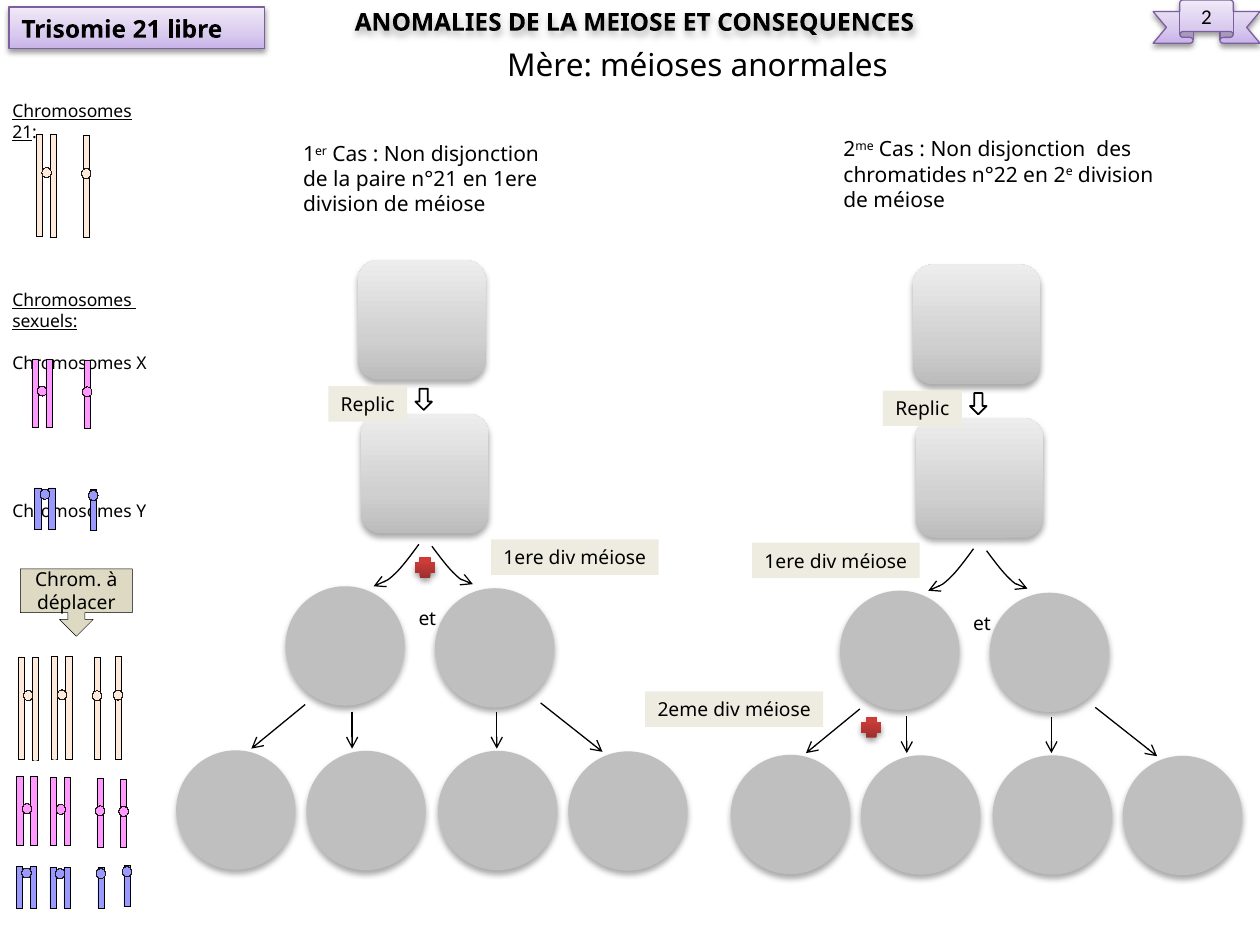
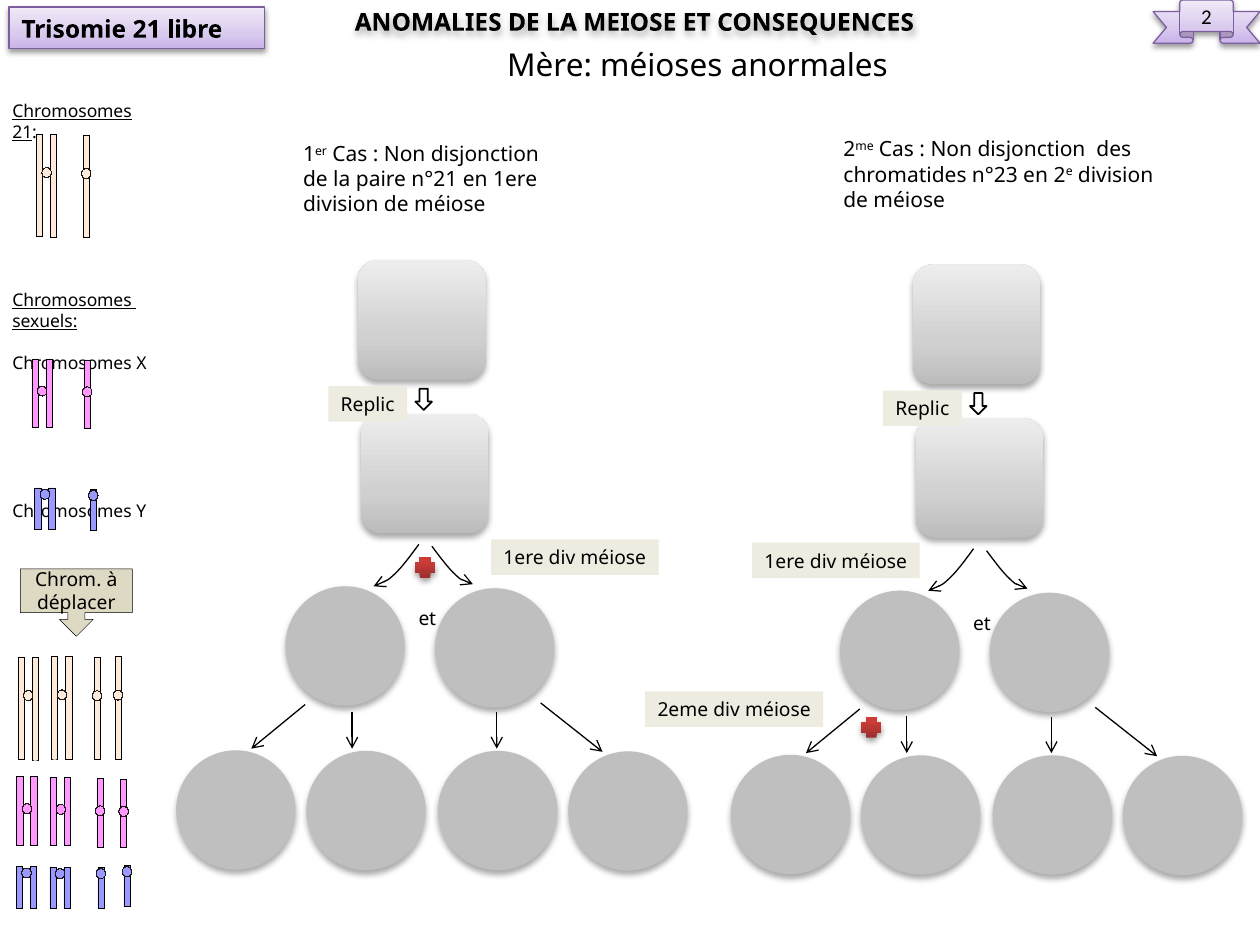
n°22: n°22 -> n°23
